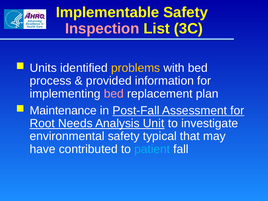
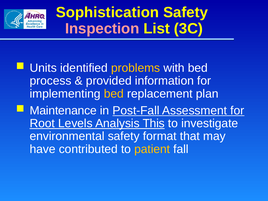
Implementable: Implementable -> Sophistication
bed at (114, 94) colour: pink -> yellow
Needs: Needs -> Levels
Unit: Unit -> This
typical: typical -> format
patient colour: light blue -> yellow
